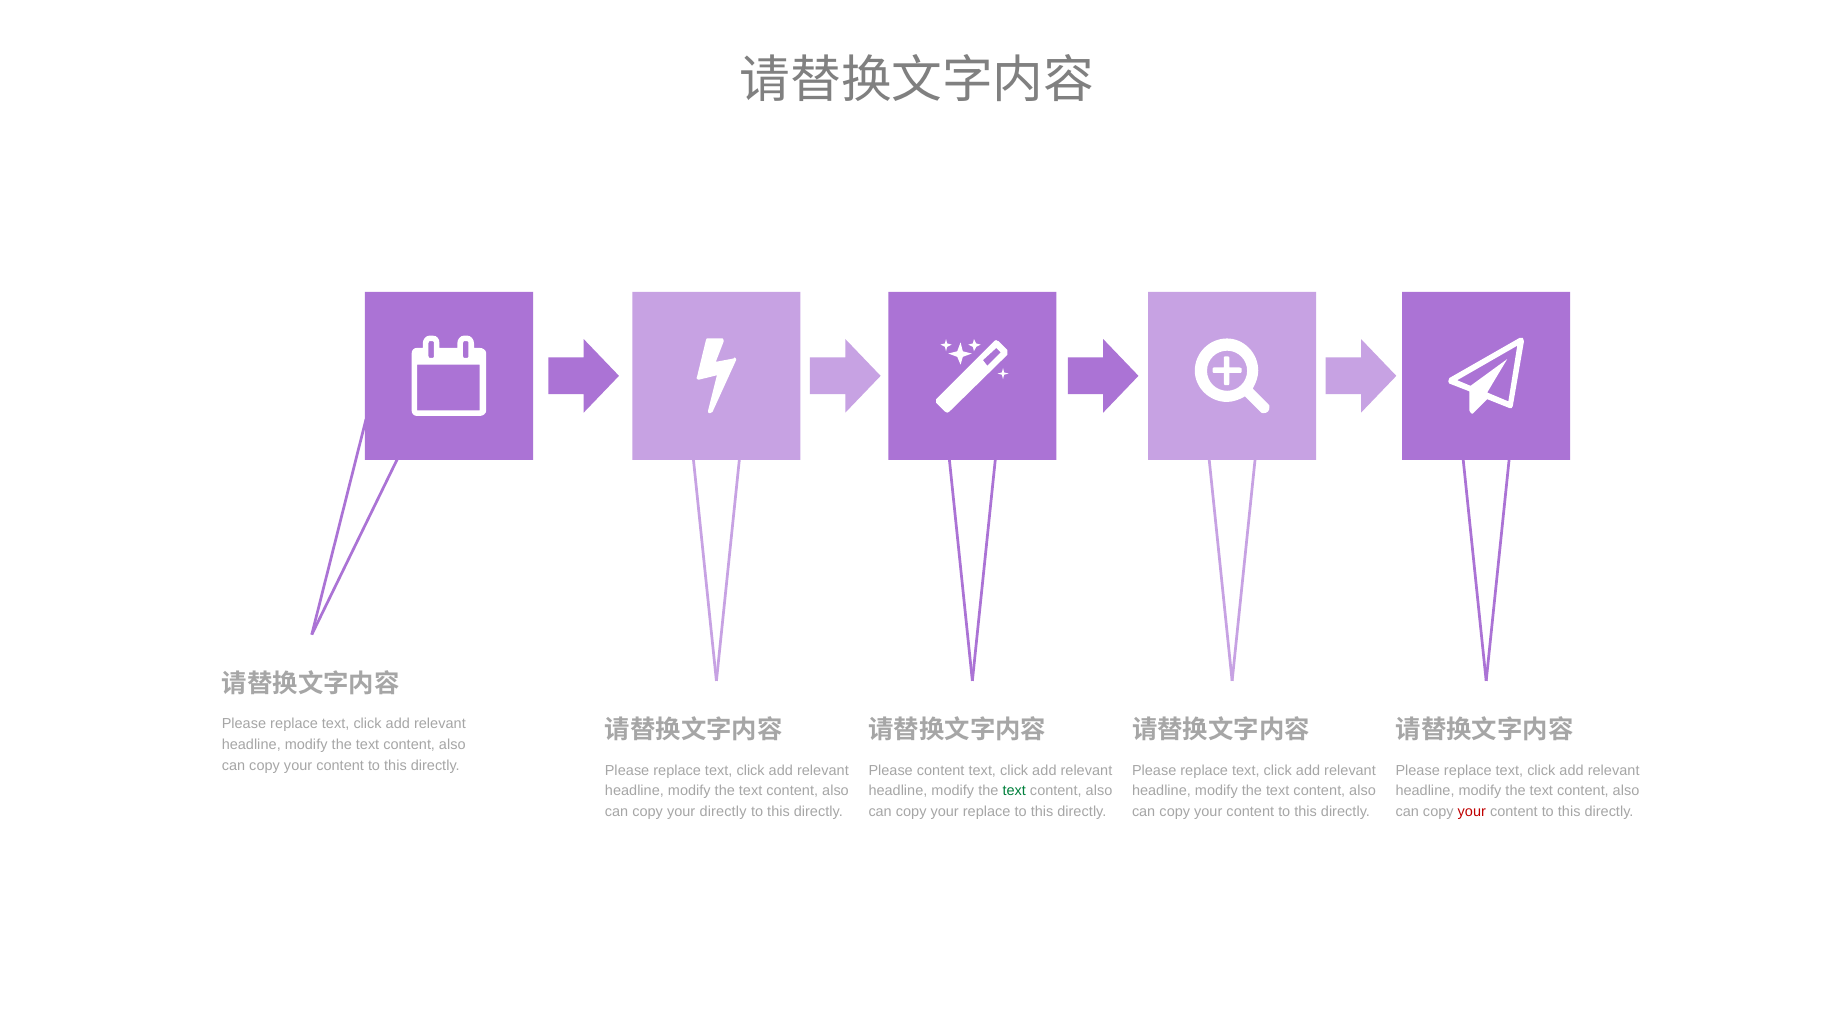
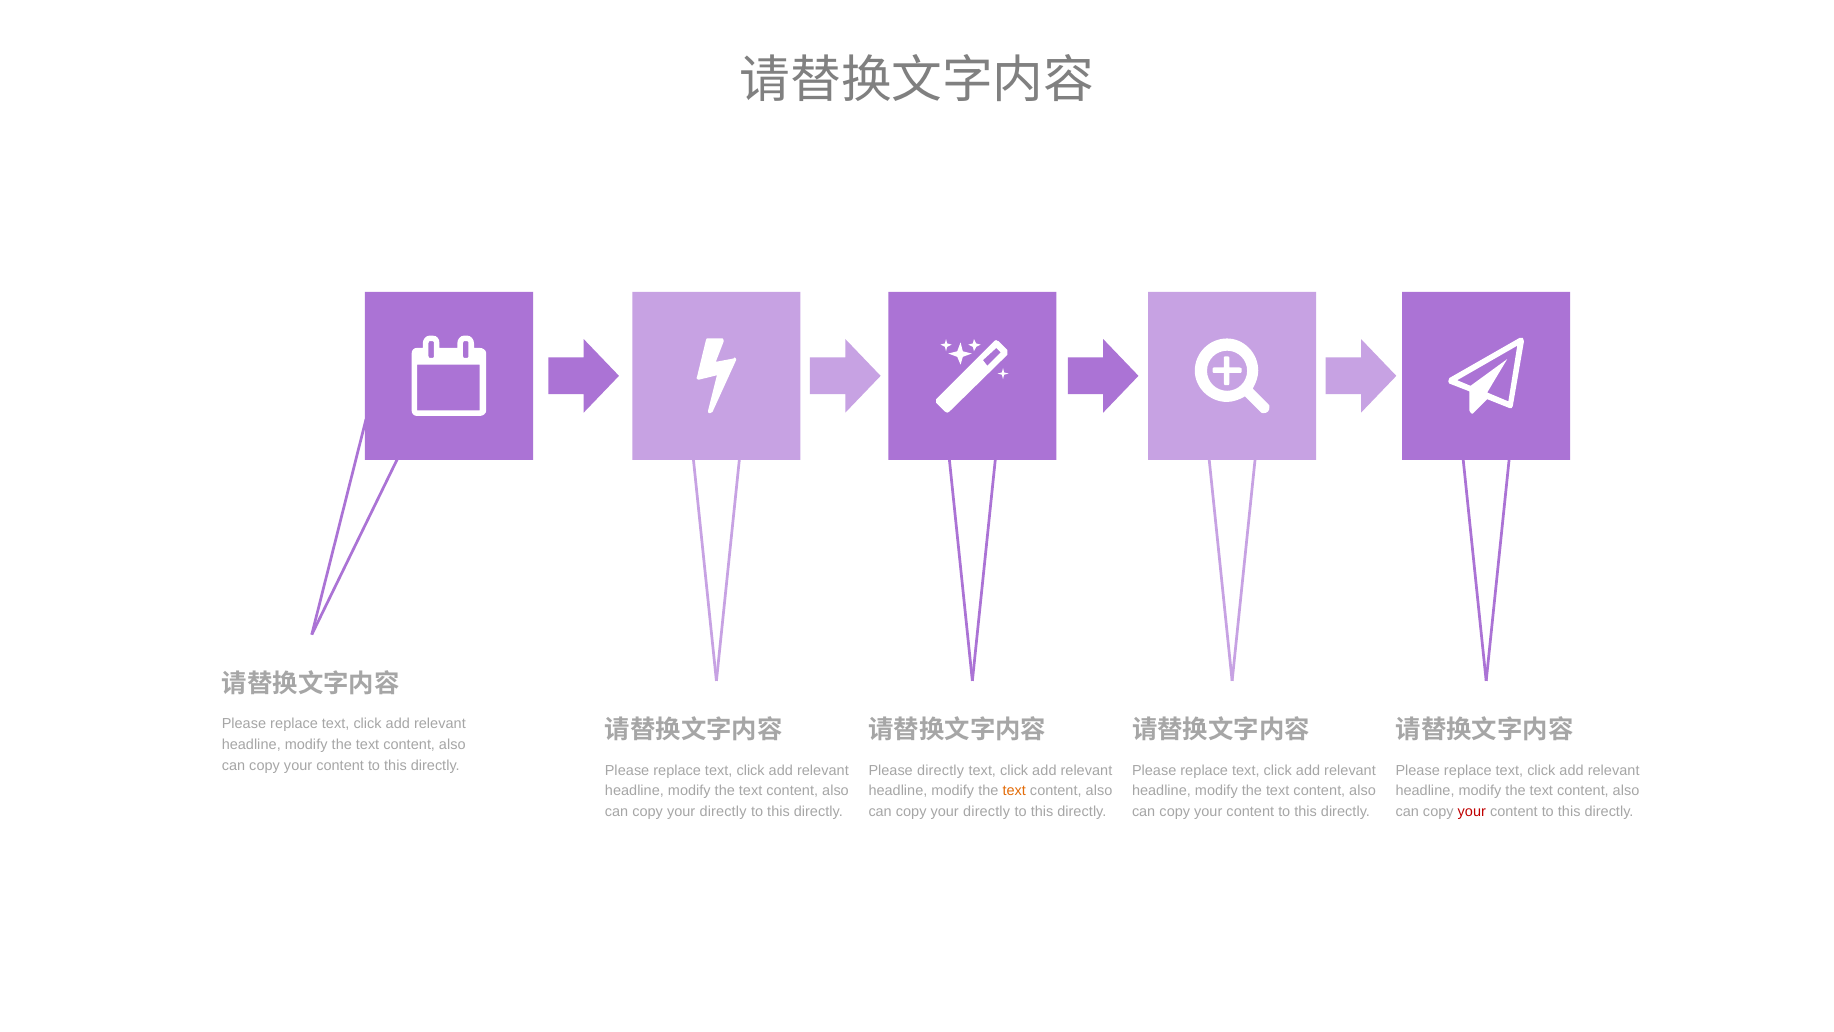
Please content: content -> directly
text at (1014, 791) colour: green -> orange
replace at (987, 812): replace -> directly
